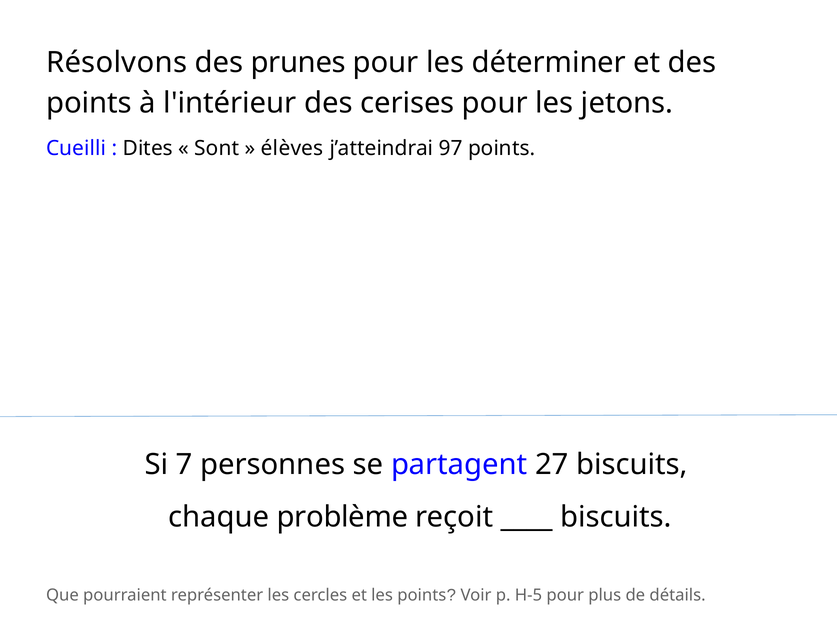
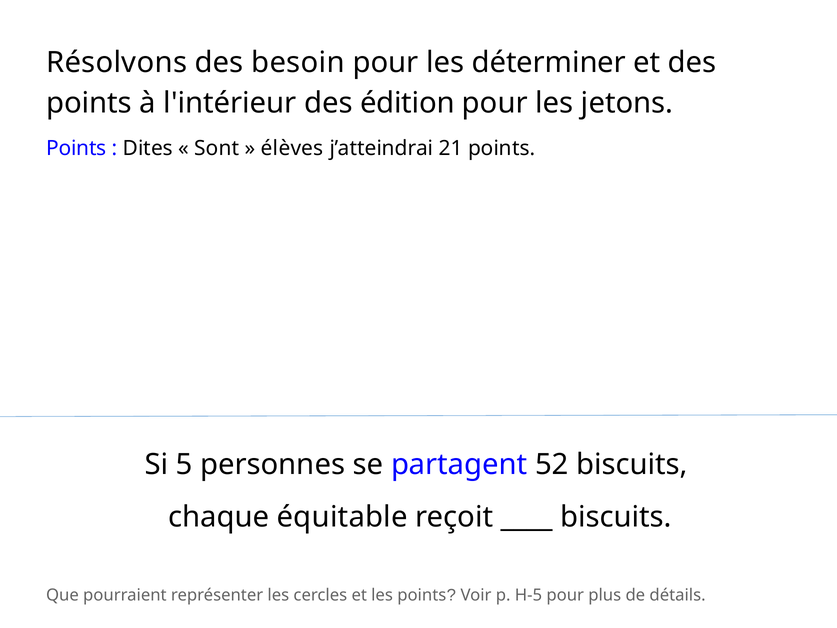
prunes: prunes -> besoin
cerises: cerises -> édition
Cueilli at (76, 148): Cueilli -> Points
97: 97 -> 21
7: 7 -> 5
27: 27 -> 52
problème: problème -> équitable
